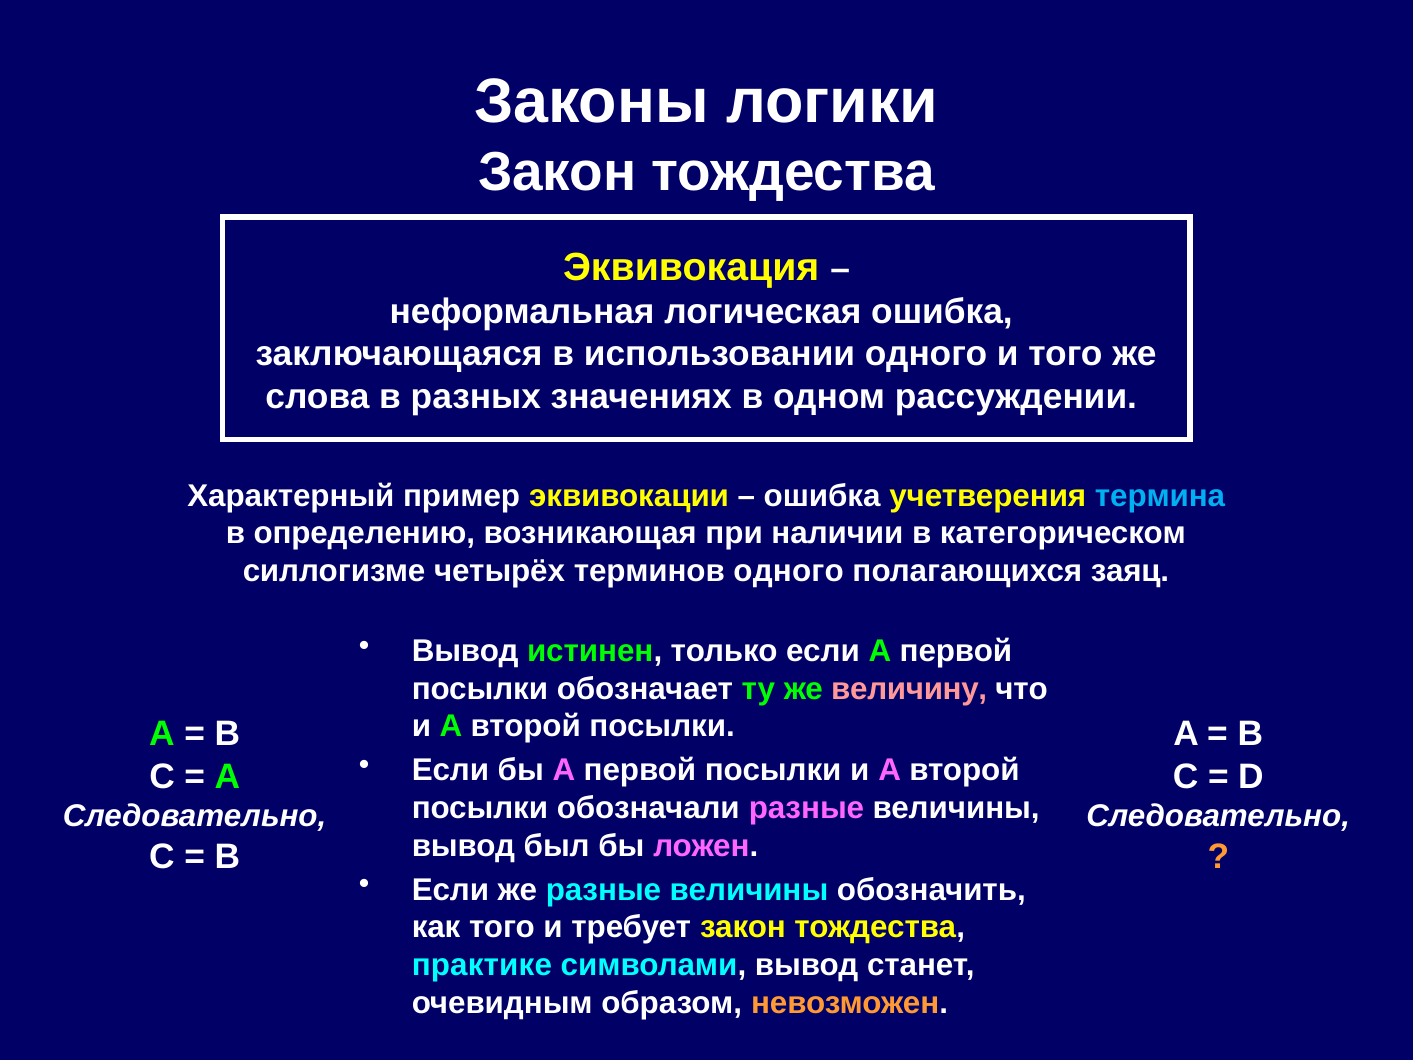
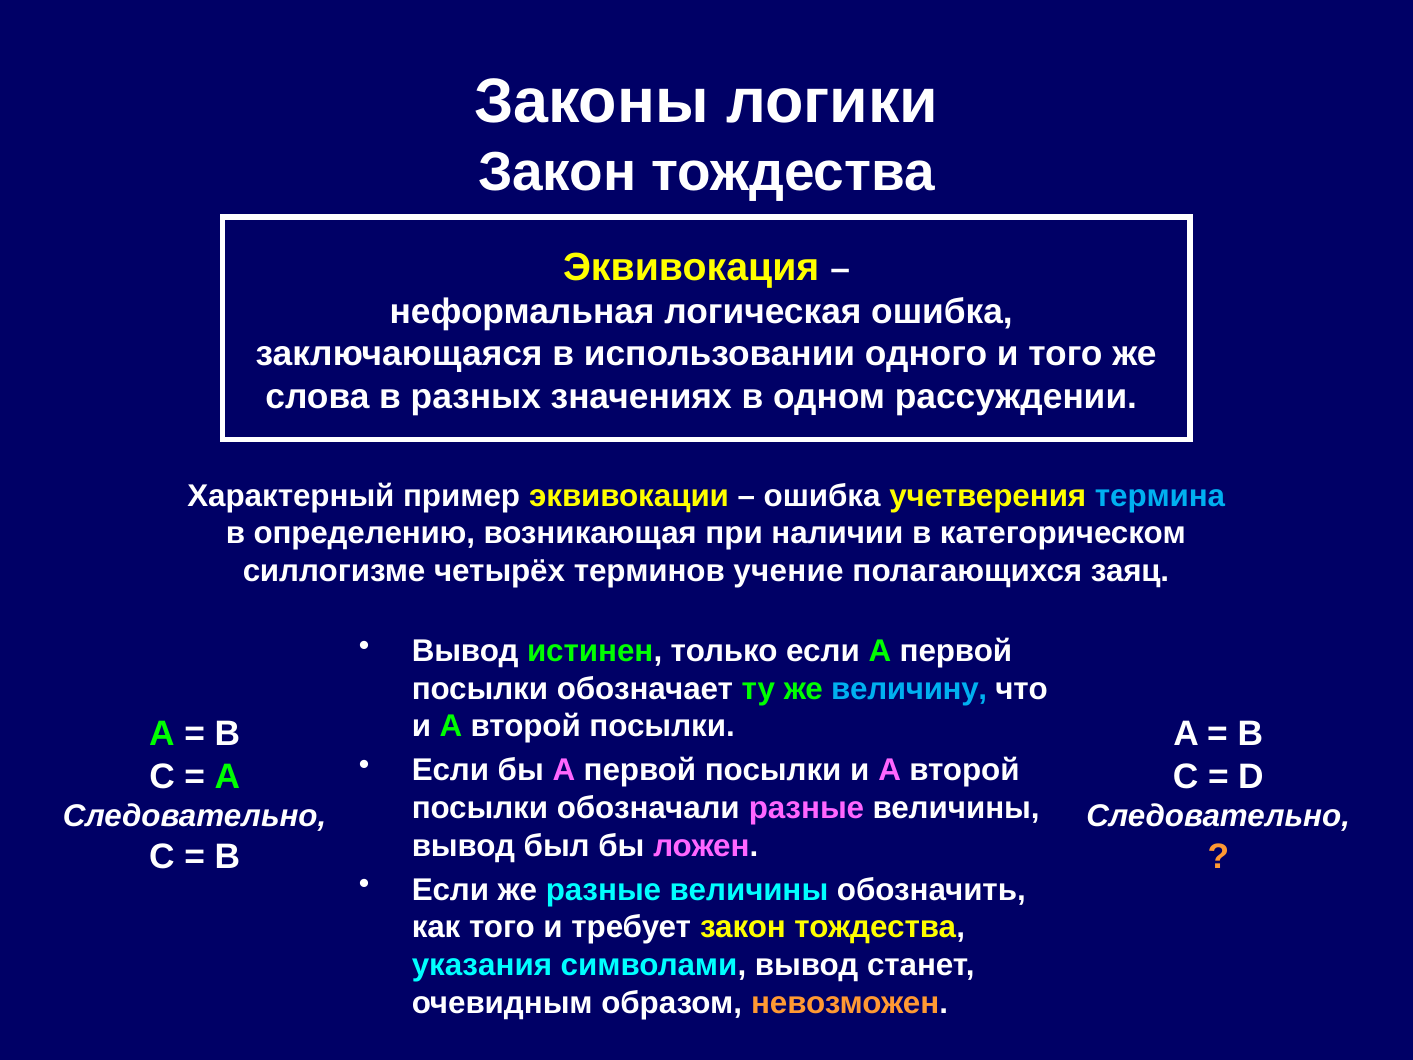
терминов одного: одного -> учение
величину colour: pink -> light blue
практике: практике -> указания
